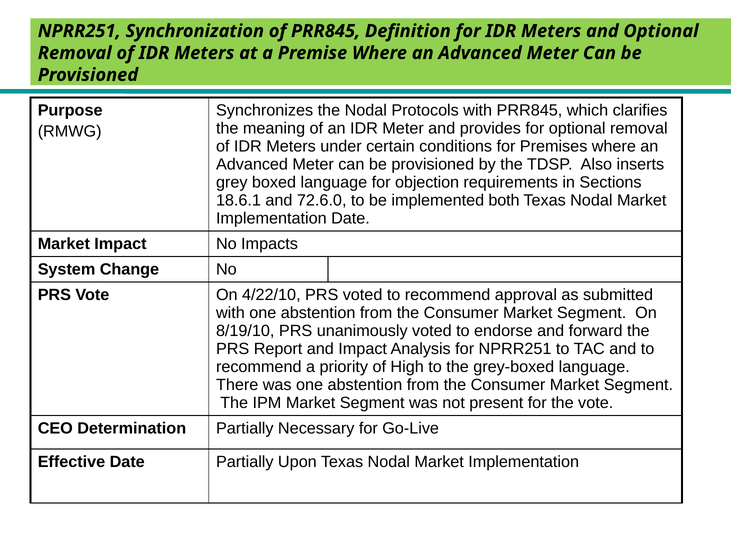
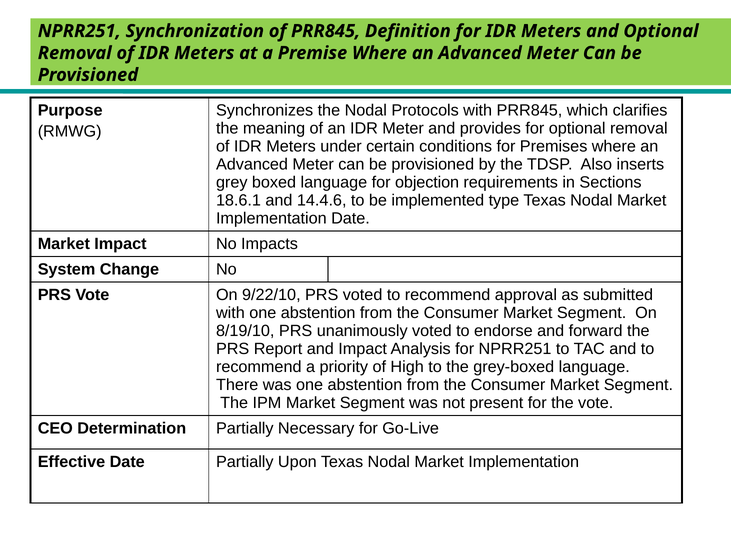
72.6.0: 72.6.0 -> 14.4.6
both: both -> type
4/22/10: 4/22/10 -> 9/22/10
